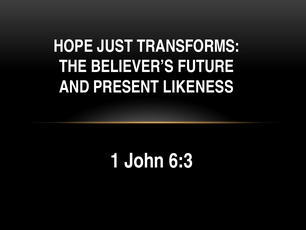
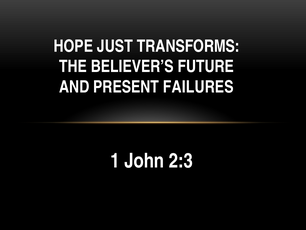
LIKENESS: LIKENESS -> FAILURES
6:3: 6:3 -> 2:3
